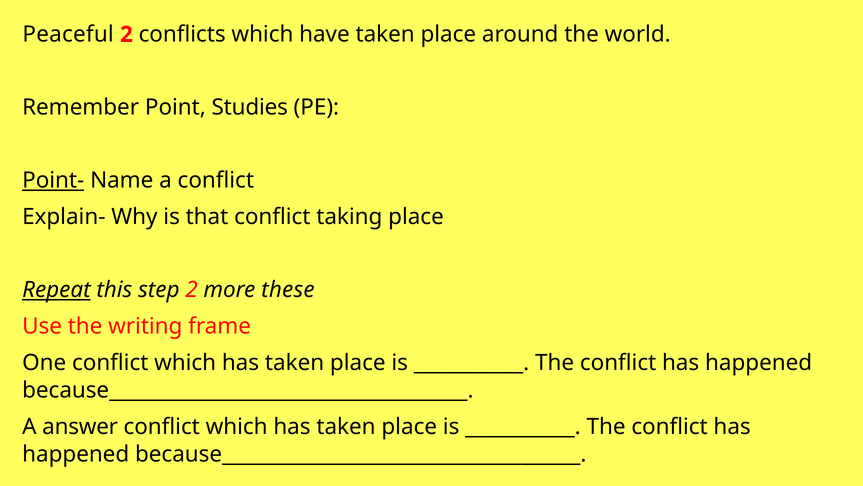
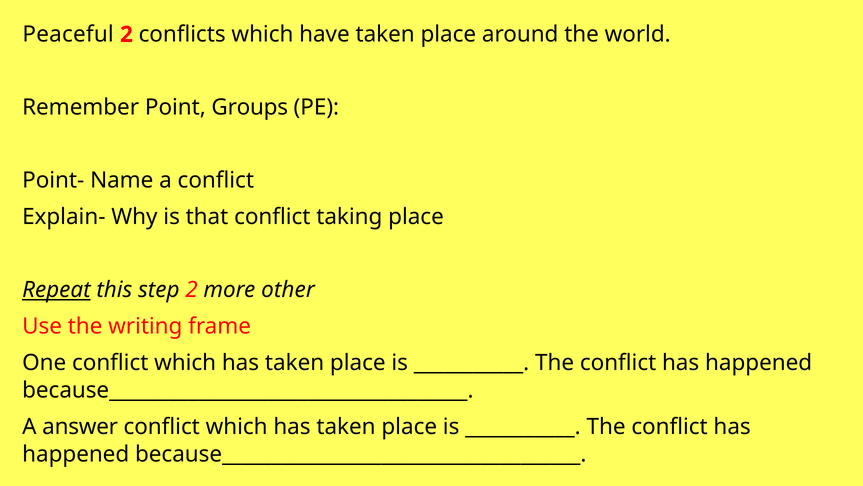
Studies: Studies -> Groups
Point- underline: present -> none
these: these -> other
